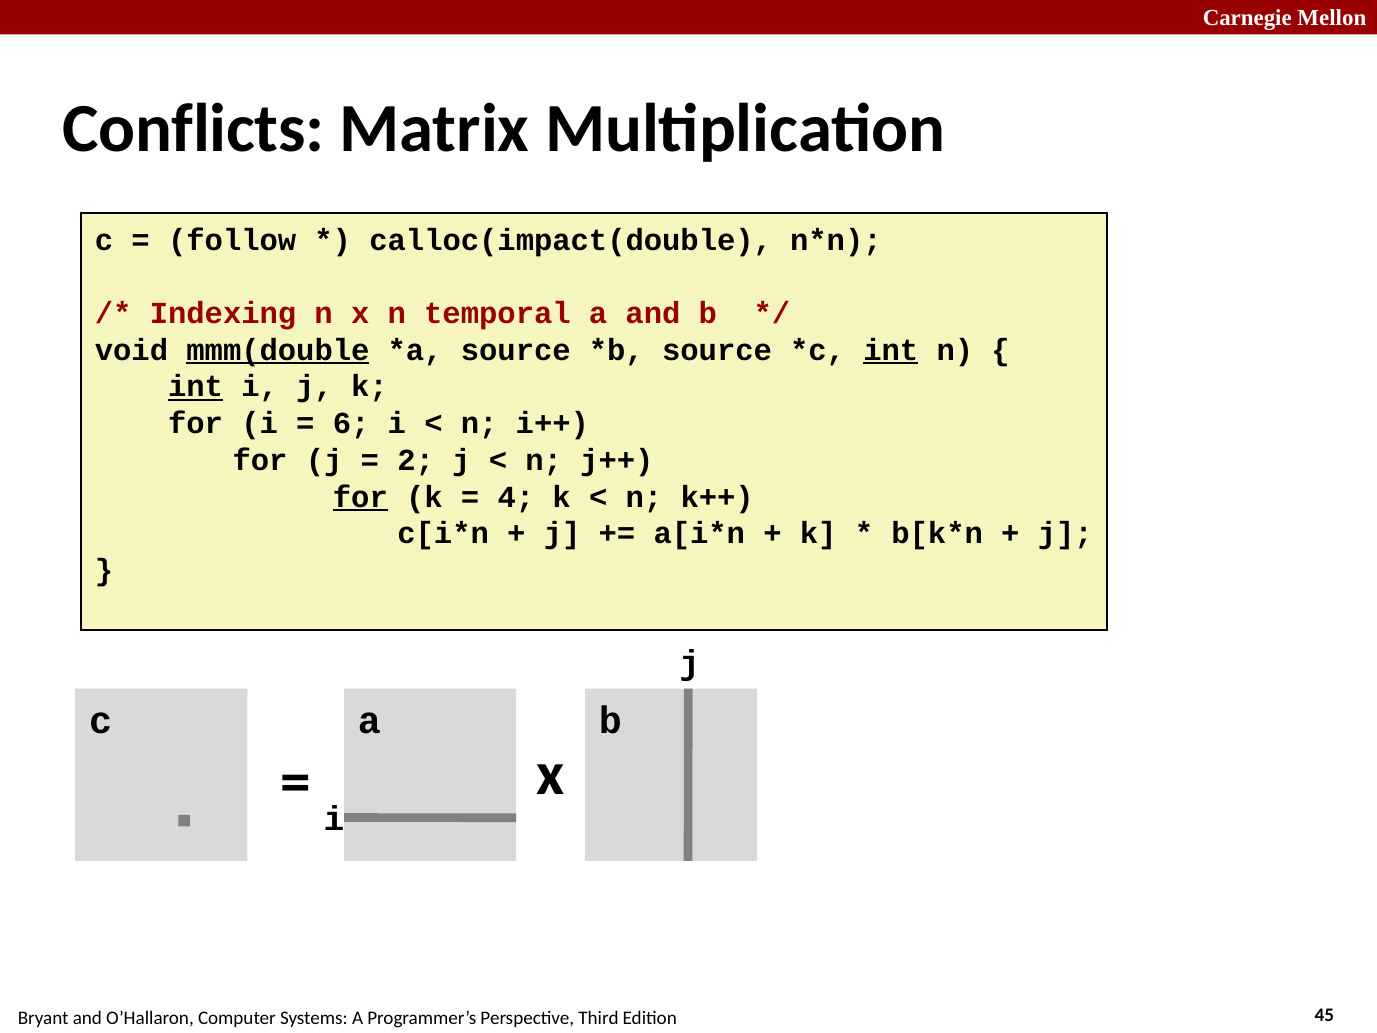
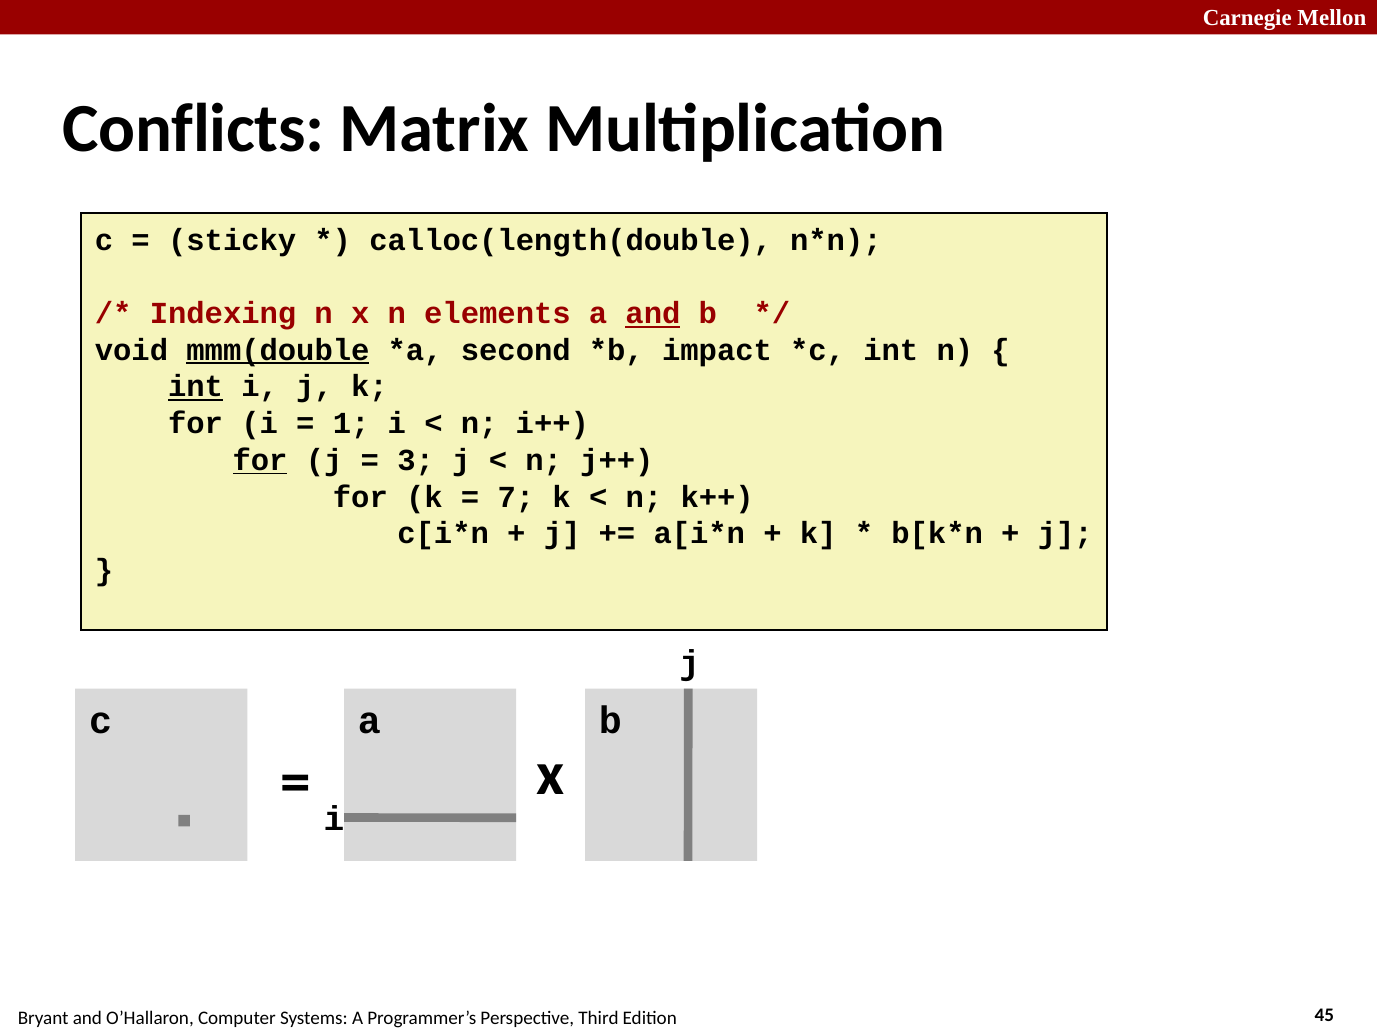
follow: follow -> sticky
calloc(impact(double: calloc(impact(double -> calloc(length(double
temporal: temporal -> elements
and at (653, 313) underline: none -> present
source at (516, 350): source -> second
source at (717, 350): source -> impact
int at (891, 350) underline: present -> none
6: 6 -> 1
for at (260, 460) underline: none -> present
2: 2 -> 3
for at (360, 497) underline: present -> none
4: 4 -> 7
